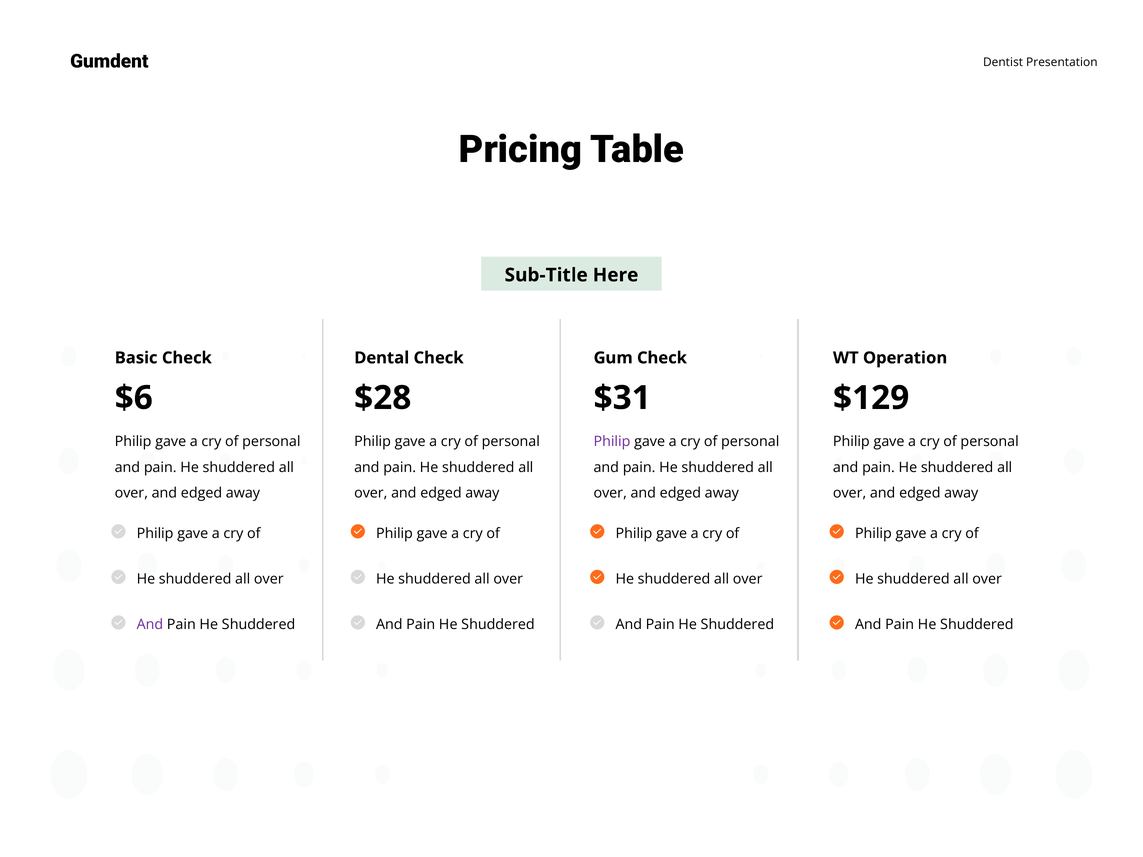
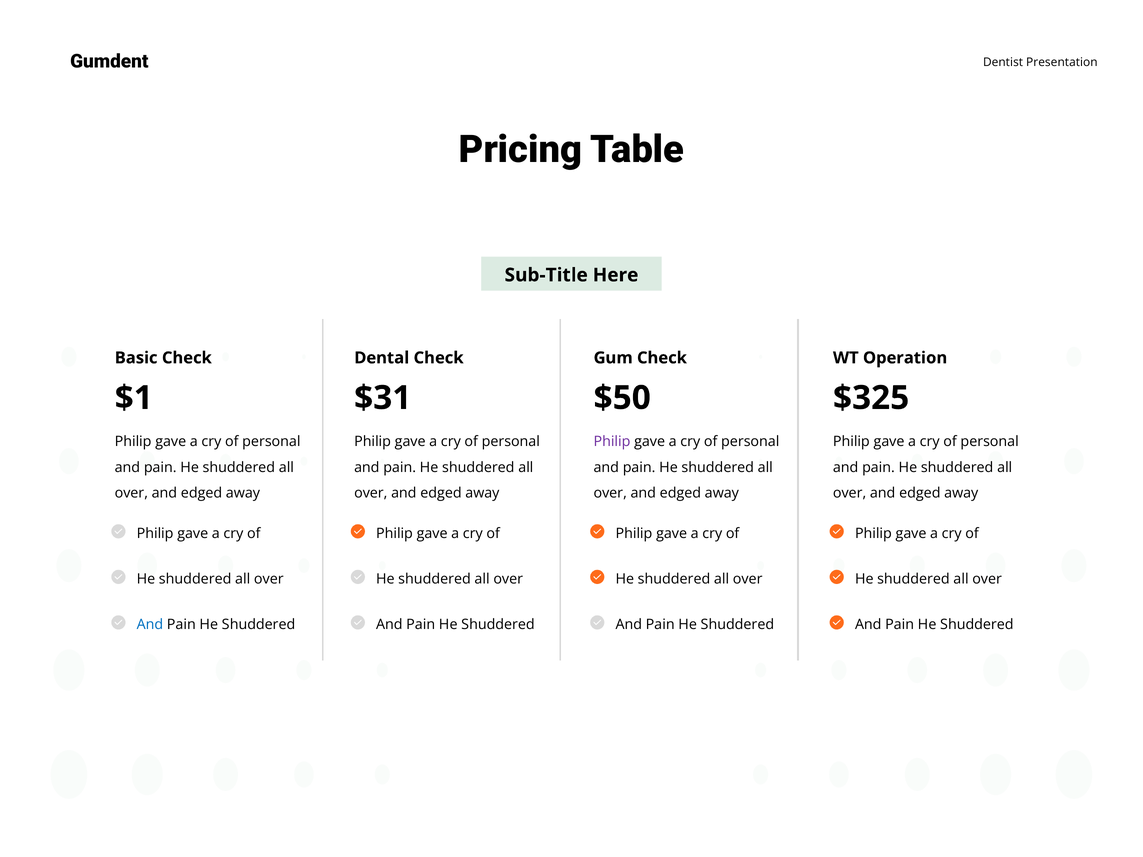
$6: $6 -> $1
$28: $28 -> $31
$31: $31 -> $50
$129: $129 -> $325
And at (150, 625) colour: purple -> blue
